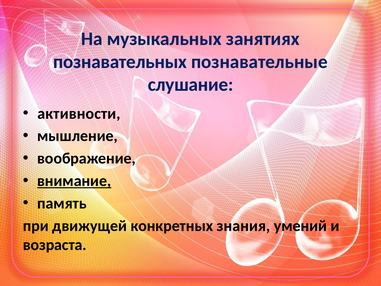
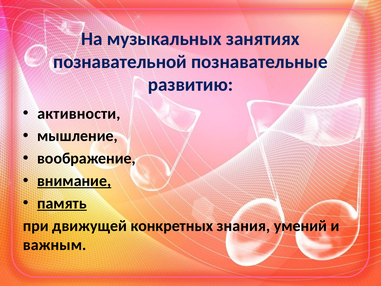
познавательных: познавательных -> познавательной
слушание: слушание -> развитию
память underline: none -> present
возраста: возраста -> важным
